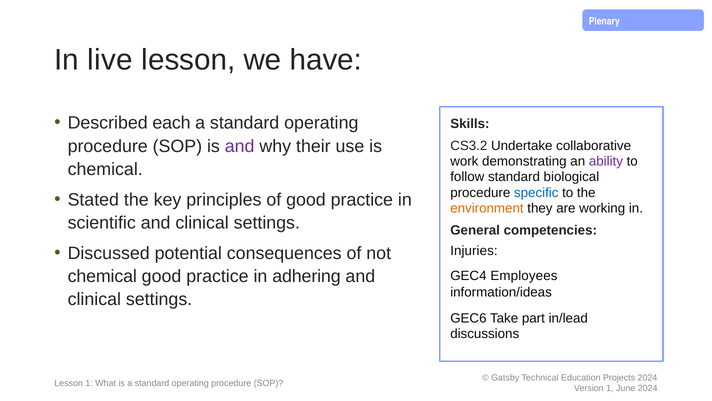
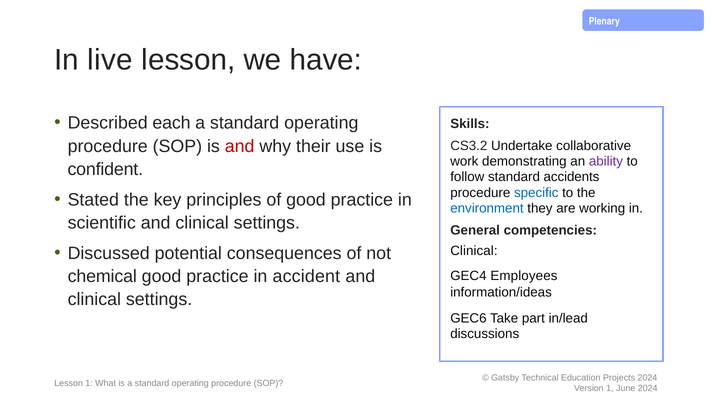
and at (240, 146) colour: purple -> red
chemical at (105, 169): chemical -> confident
biological: biological -> accidents
environment colour: orange -> blue
Injuries at (474, 251): Injuries -> Clinical
adhering: adhering -> accident
